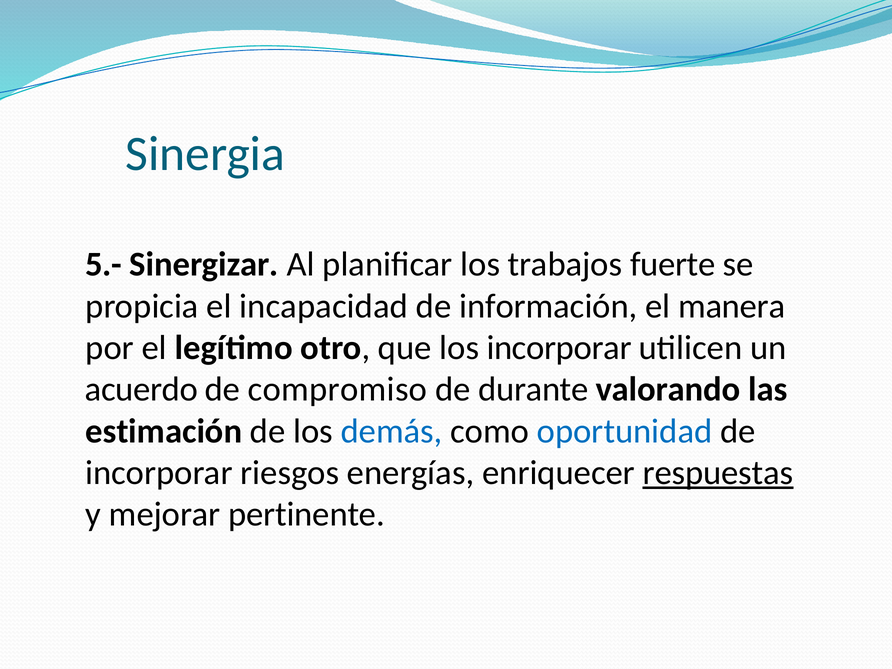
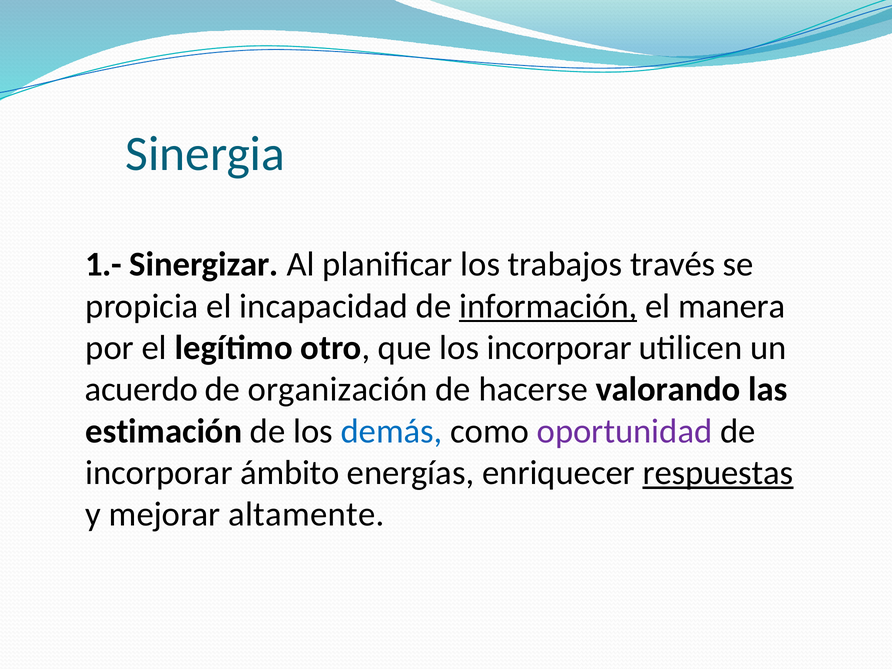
5.-: 5.- -> 1.-
fuerte: fuerte -> través
información underline: none -> present
compromiso: compromiso -> organización
durante: durante -> hacerse
oportunidad colour: blue -> purple
riesgos: riesgos -> ámbito
pertinente: pertinente -> altamente
